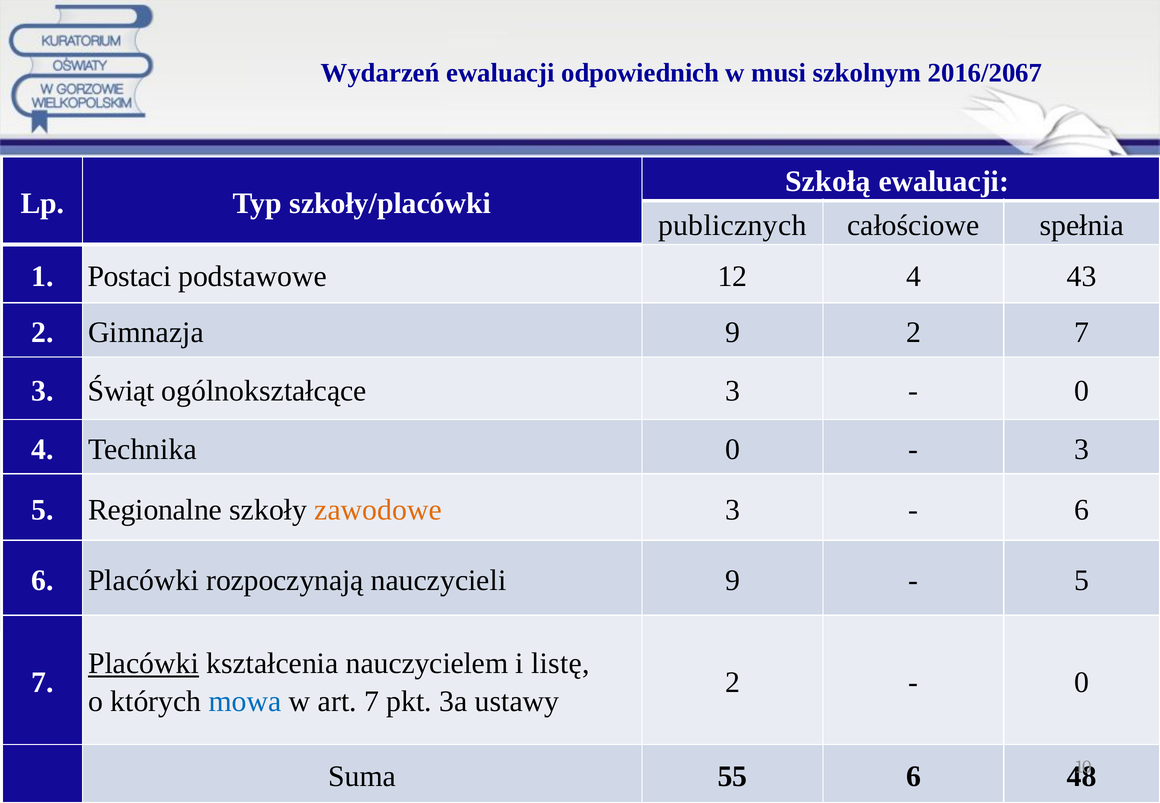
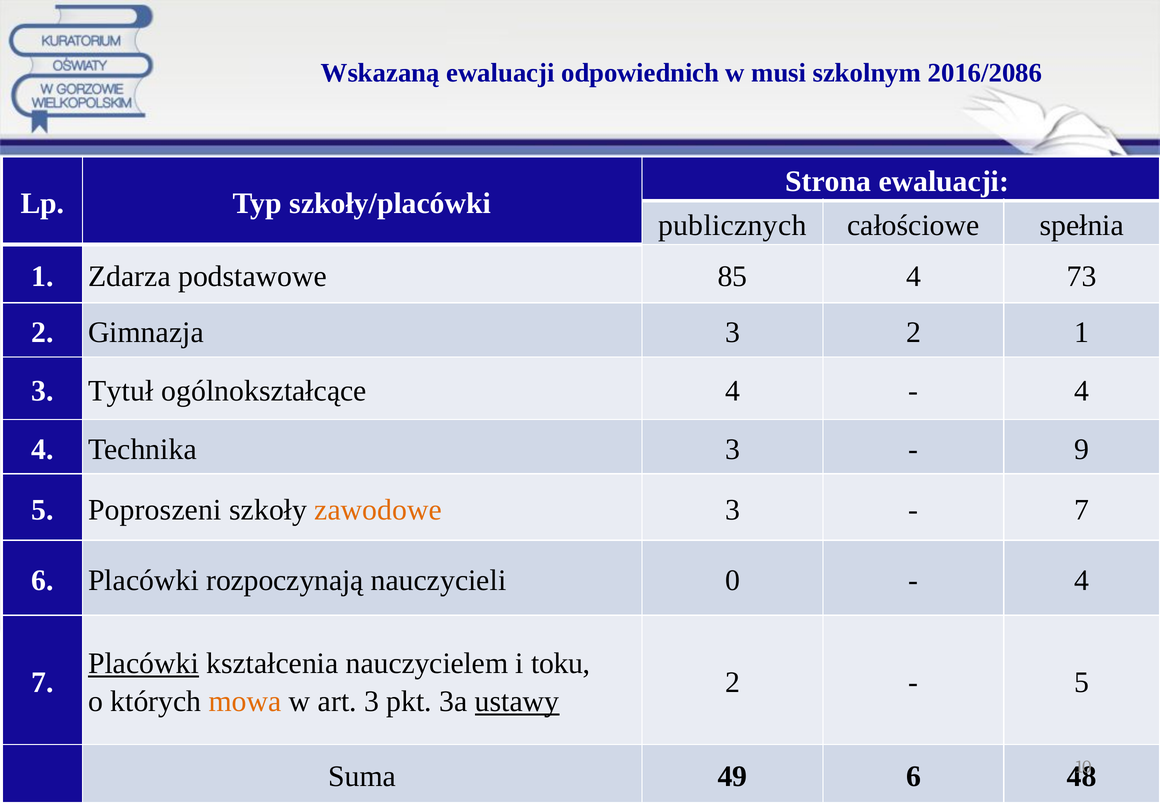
Wydarzeń: Wydarzeń -> Wskazaną
2016/2067: 2016/2067 -> 2016/2086
Szkołą: Szkołą -> Strona
Postaci: Postaci -> Zdarza
12: 12 -> 85
43: 43 -> 73
Gimnazja 9: 9 -> 3
2 7: 7 -> 1
Świąt: Świąt -> Tytuł
ogólnokształcące 3: 3 -> 4
0 at (1082, 391): 0 -> 4
Technika 0: 0 -> 3
3 at (1082, 449): 3 -> 9
Regionalne: Regionalne -> Poproszeni
6 at (1082, 510): 6 -> 7
nauczycieli 9: 9 -> 0
5 at (1082, 581): 5 -> 4
listę: listę -> toku
0 at (1082, 683): 0 -> 5
mowa colour: blue -> orange
art 7: 7 -> 3
ustawy underline: none -> present
55: 55 -> 49
